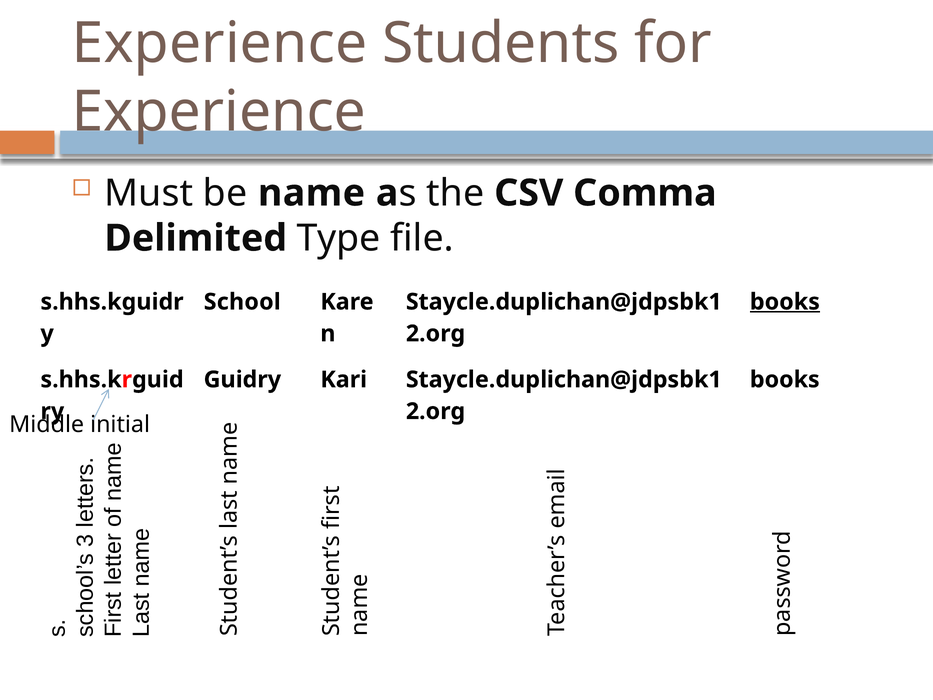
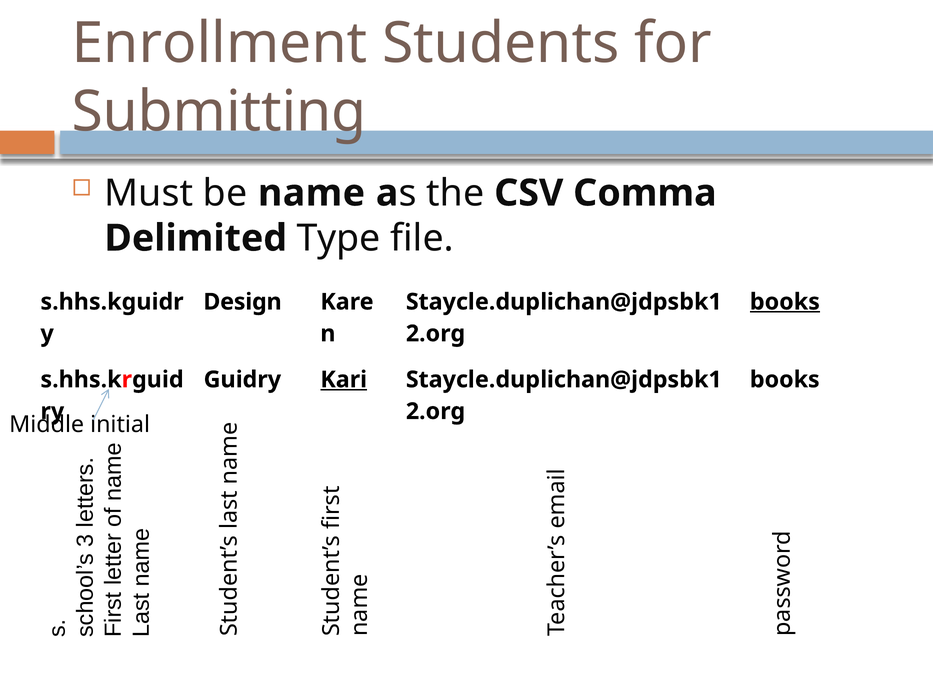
Experience at (219, 44): Experience -> Enrollment
Experience at (219, 112): Experience -> Submitting
School: School -> Design
Kari underline: none -> present
